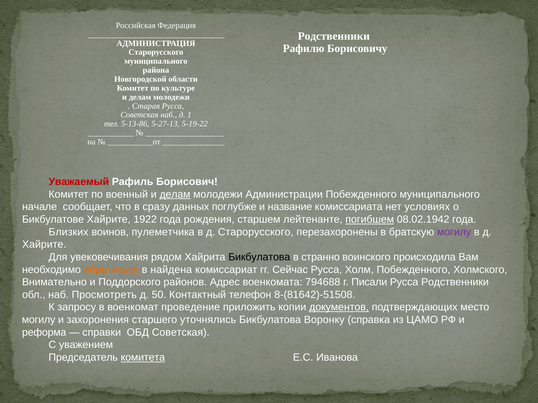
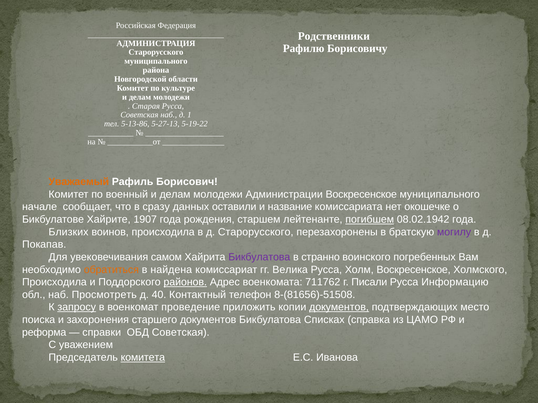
Уважаемый colour: red -> orange
делам at (175, 195) underline: present -> none
Администрации Побежденного: Побежденного -> Воскресенское
поглубже: поглубже -> оставили
условиях: условиях -> окошечке
1922: 1922 -> 1907
воинов пулеметчика: пулеметчика -> происходила
Хайрите at (44, 245): Хайрите -> Покапав
рядом: рядом -> самом
Бикбулатова at (259, 257) colour: black -> purple
происходила: происходила -> погребенных
Сейчас: Сейчас -> Велика
Холм Побежденного: Побежденного -> Воскресенское
Внимательно at (54, 282): Внимательно -> Происходила
районов underline: none -> present
794688: 794688 -> 711762
Русса Родственники: Родственники -> Информацию
50: 50 -> 40
8-(81642)-51508: 8-(81642)-51508 -> 8-(81656)-51508
запросу underline: none -> present
могилу at (39, 320): могилу -> поиска
старшего уточнялись: уточнялись -> документов
Воронку: Воронку -> Списках
